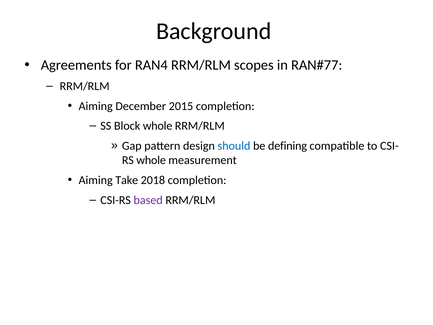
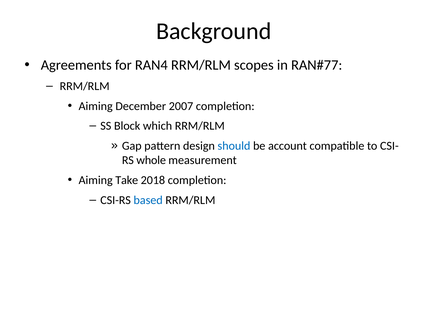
2015: 2015 -> 2007
Block whole: whole -> which
defining: defining -> account
based colour: purple -> blue
